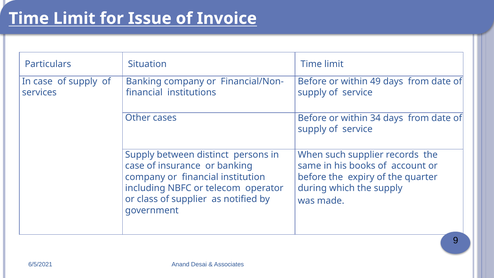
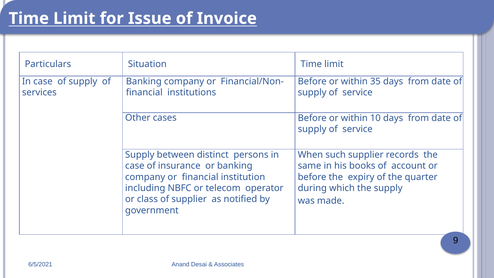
49: 49 -> 35
34: 34 -> 10
